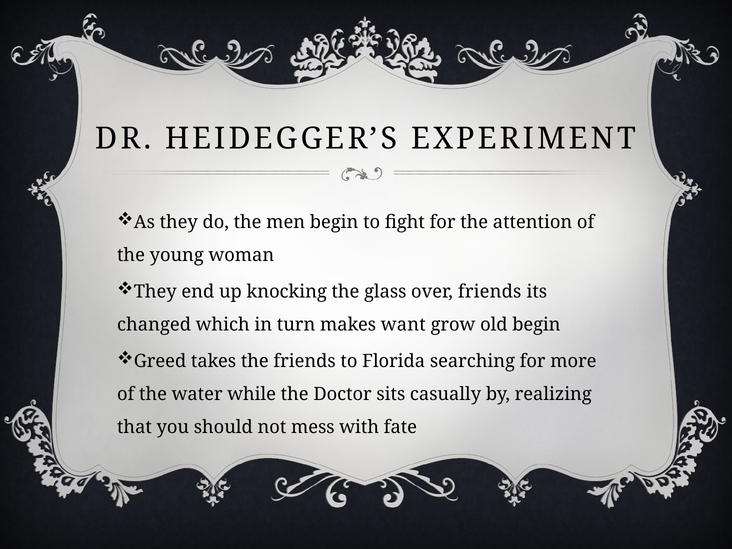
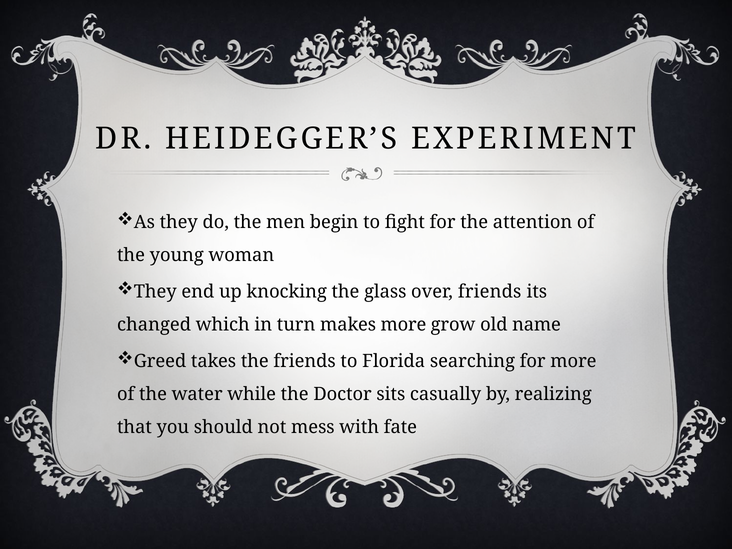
makes want: want -> more
old begin: begin -> name
